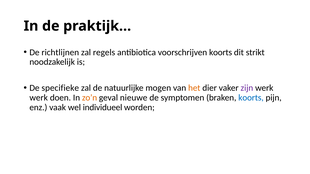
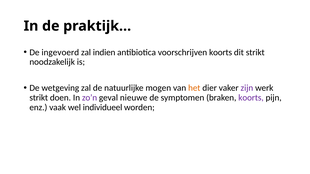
richtlijnen: richtlijnen -> ingevoerd
regels: regels -> indien
specifieke: specifieke -> wetgeving
werk at (39, 98): werk -> strikt
zo’n colour: orange -> purple
koorts at (251, 98) colour: blue -> purple
